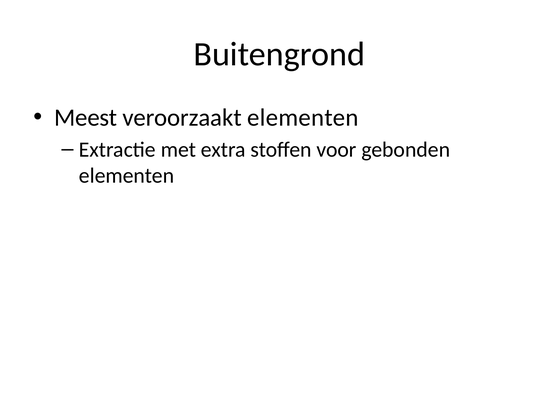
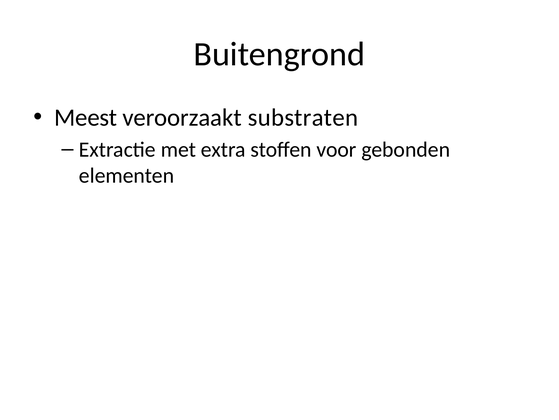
veroorzaakt elementen: elementen -> substraten
